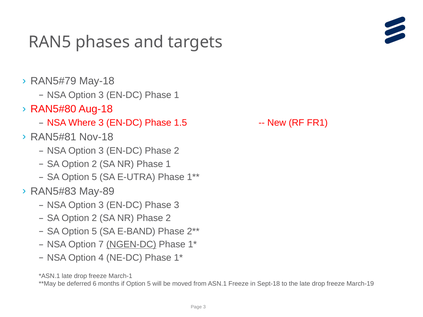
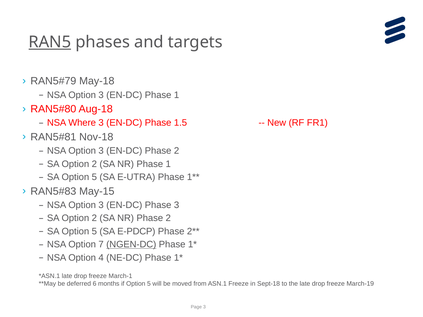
RAN5 underline: none -> present
May-89: May-89 -> May-15
E-BAND: E-BAND -> E-PDCP
